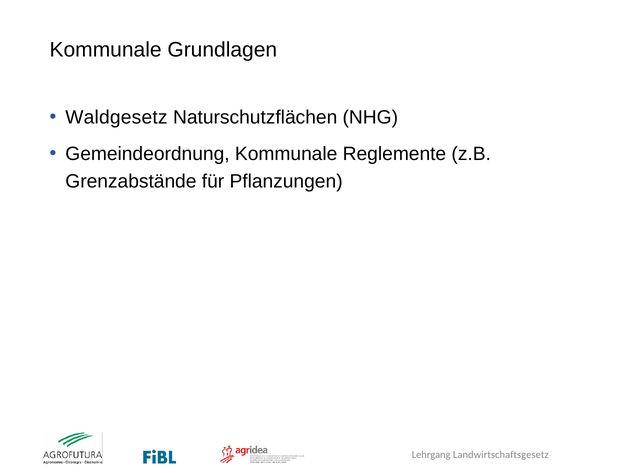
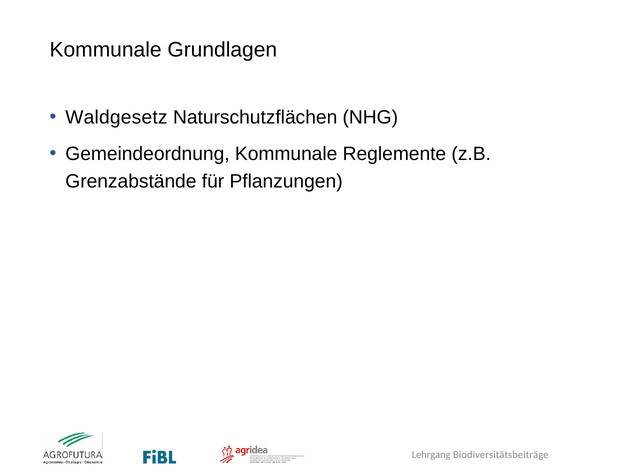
Landwirtschaftsgesetz: Landwirtschaftsgesetz -> Biodiversitätsbeiträge
